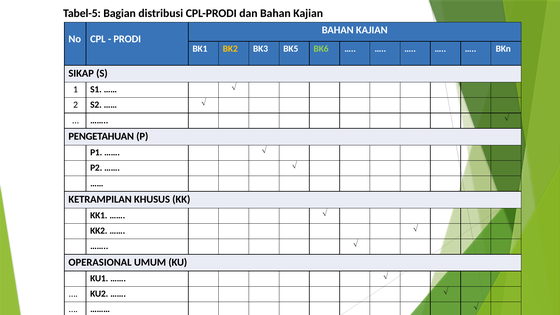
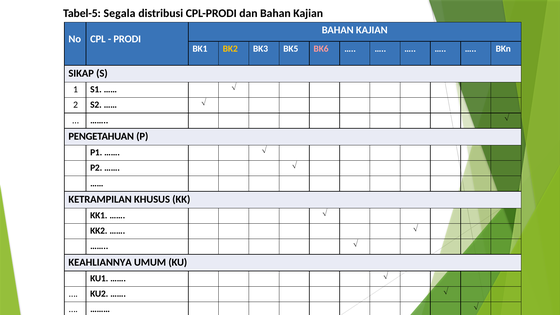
Bagian: Bagian -> Segala
BK6 colour: light green -> pink
OPERASIONAL: OPERASIONAL -> KEAHLIANNYA
